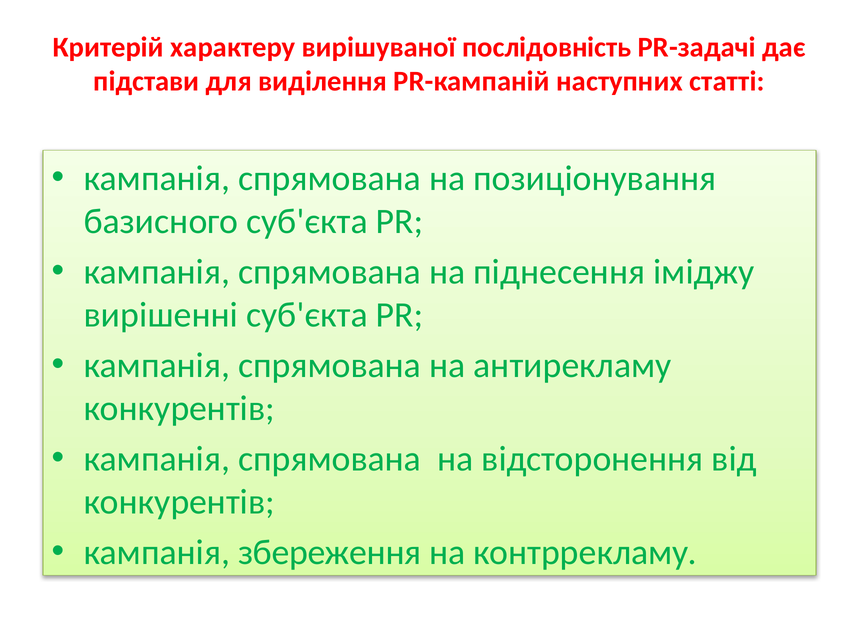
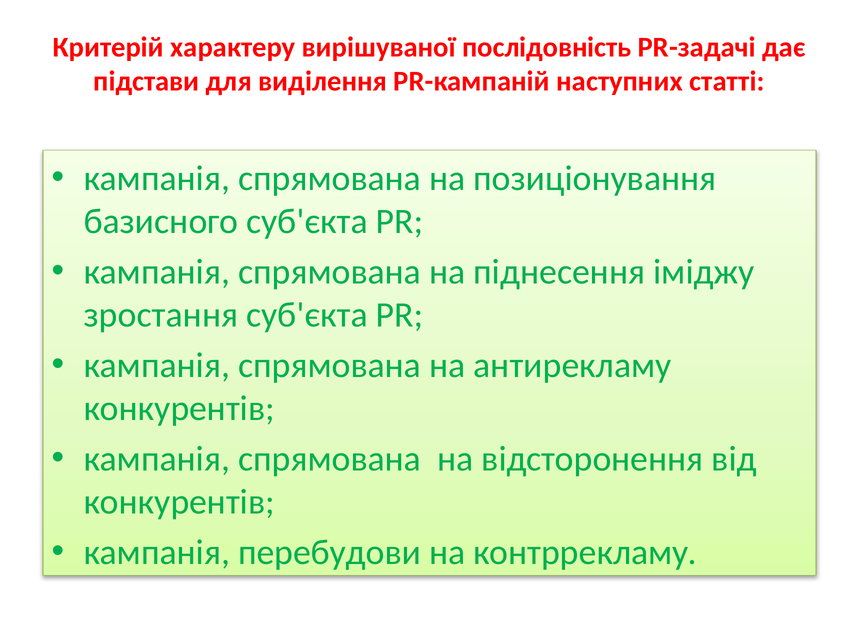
вирішенні: вирішенні -> зростання
збереження: збереження -> перебудови
